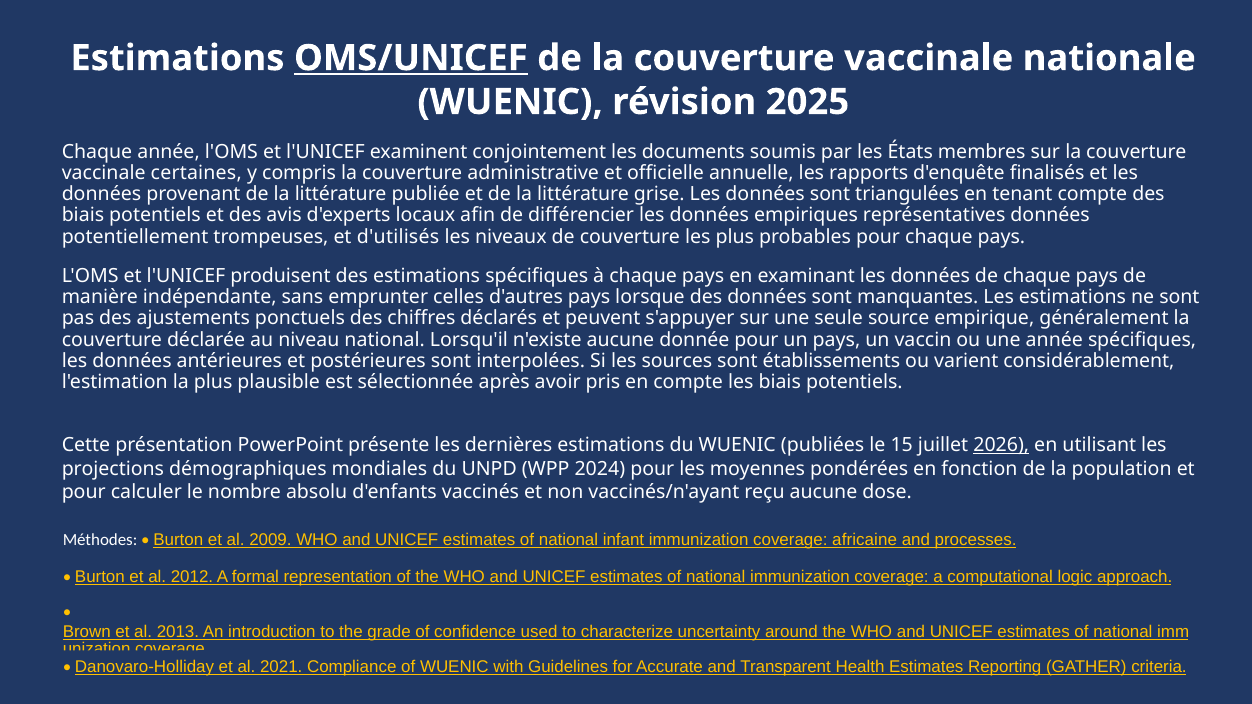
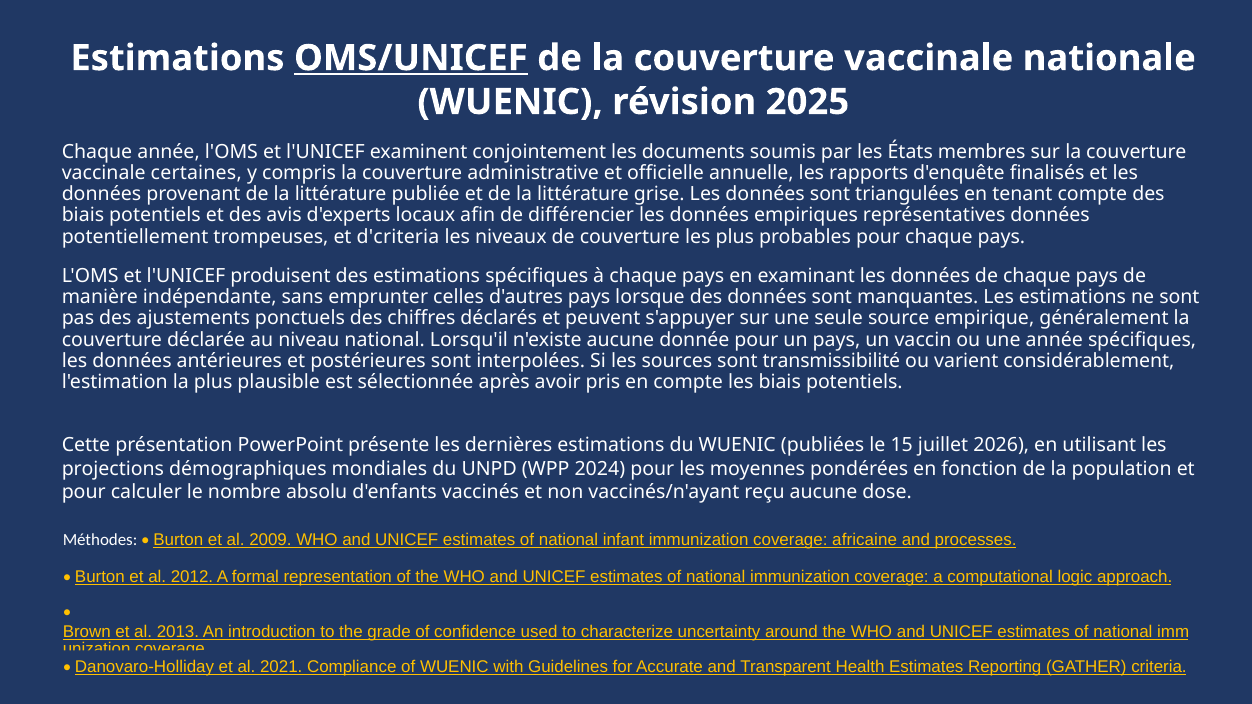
d'utilisés: d'utilisés -> d'criteria
établissements: établissements -> transmissibilité
2026 underline: present -> none
